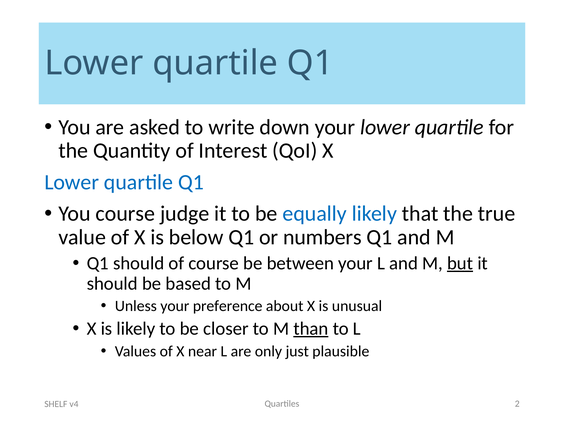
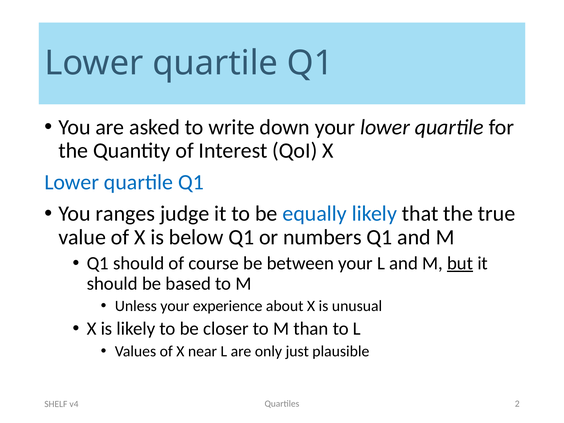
You course: course -> ranges
preference: preference -> experience
than underline: present -> none
